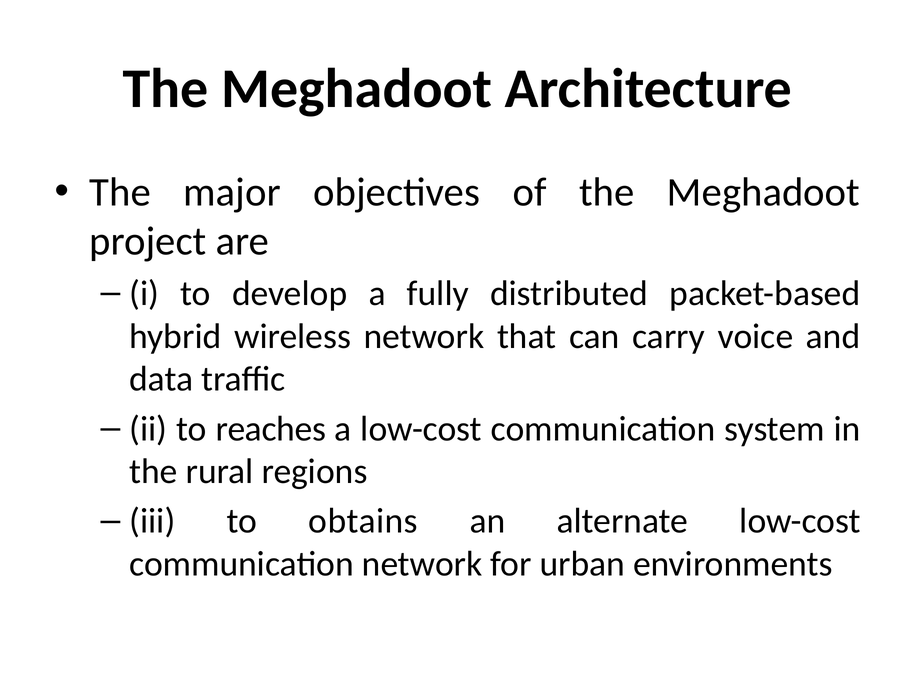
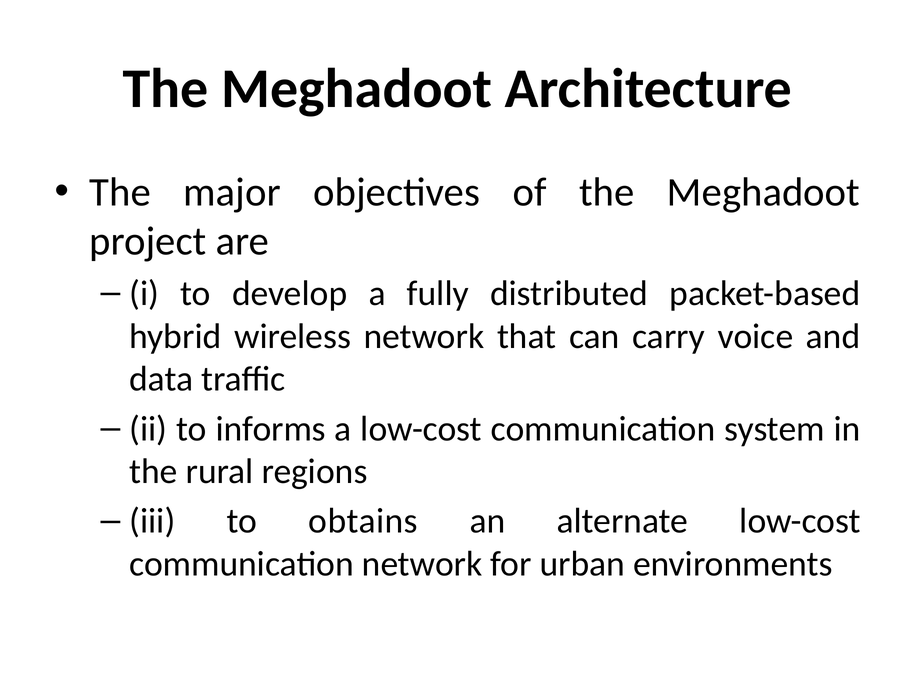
reaches: reaches -> informs
